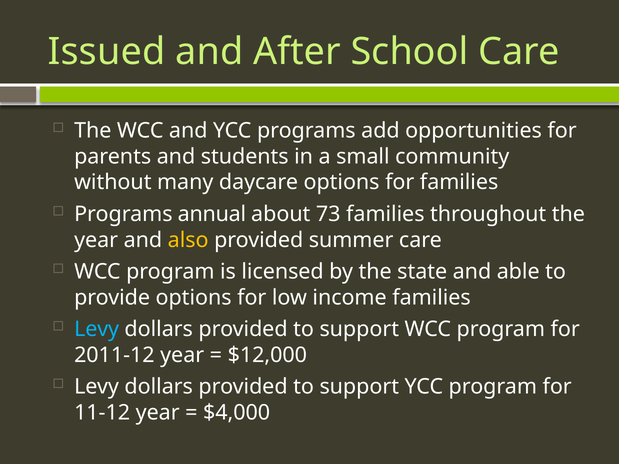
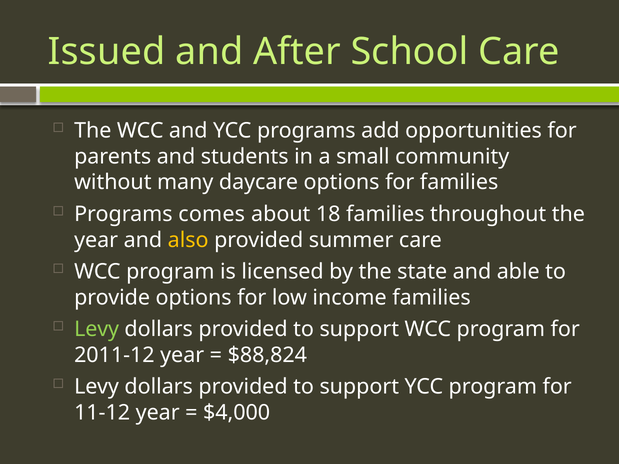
annual: annual -> comes
73: 73 -> 18
Levy at (97, 329) colour: light blue -> light green
$12,000: $12,000 -> $88,824
